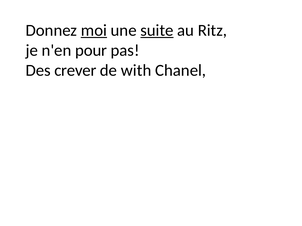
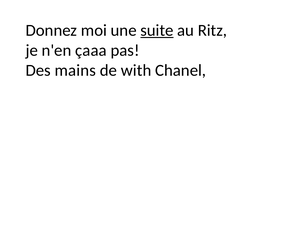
moi underline: present -> none
pour: pour -> çaaa
crever: crever -> mains
